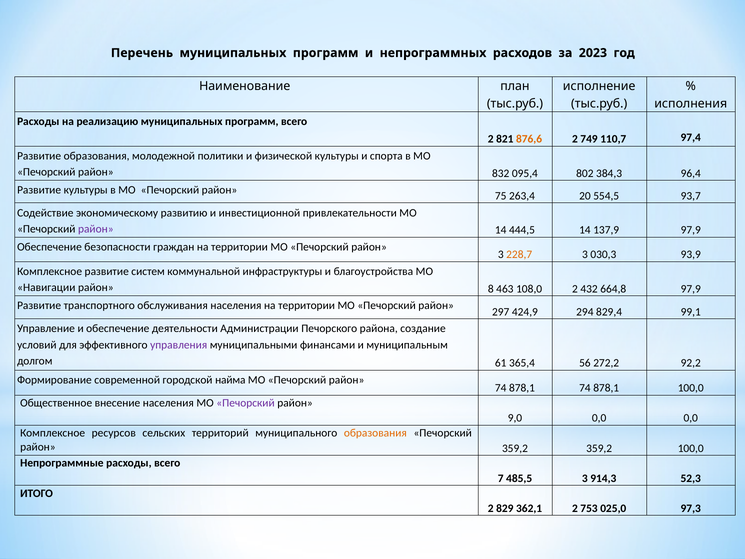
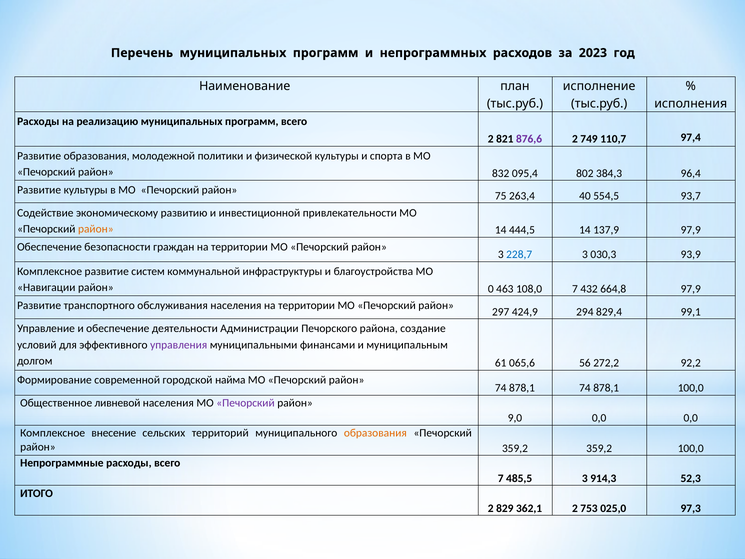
876,6 colour: orange -> purple
20: 20 -> 40
район at (96, 229) colour: purple -> orange
228,7 colour: orange -> blue
8: 8 -> 0
108,0 2: 2 -> 7
365,4: 365,4 -> 065,6
внесение: внесение -> ливневой
ресурсов: ресурсов -> внесение
